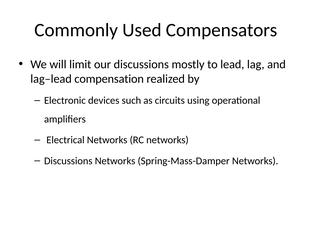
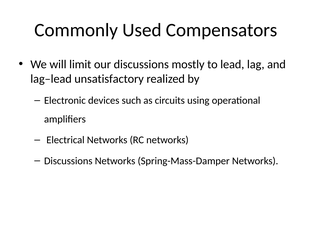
compensation: compensation -> unsatisfactory
